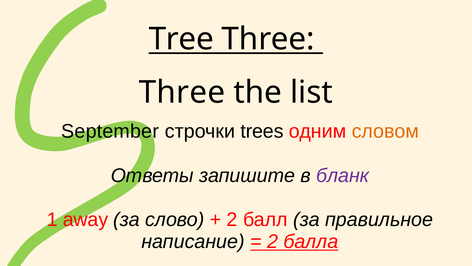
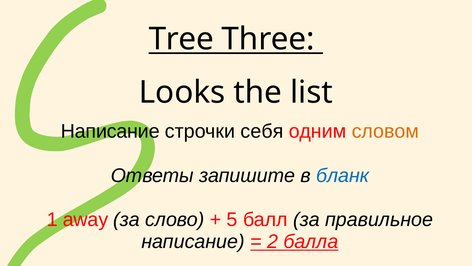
Three at (182, 92): Three -> Looks
September at (110, 131): September -> Написание
trees: trees -> себя
бланк colour: purple -> blue
2 at (232, 219): 2 -> 5
